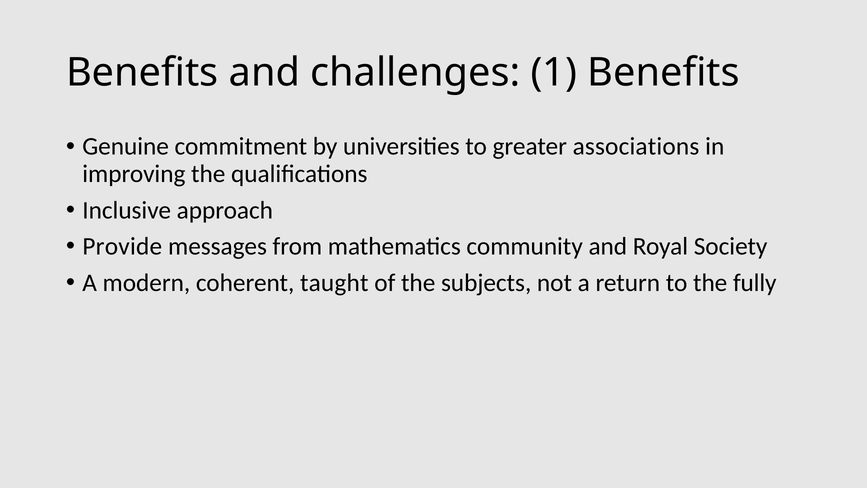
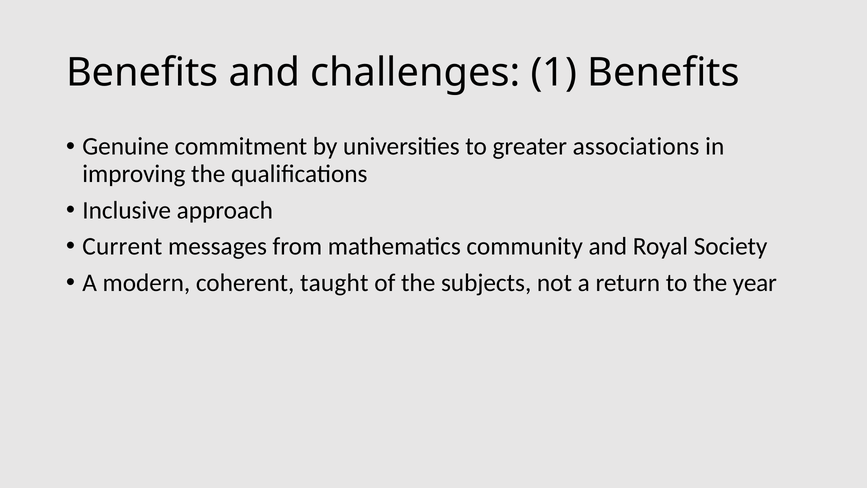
Provide: Provide -> Current
fully: fully -> year
